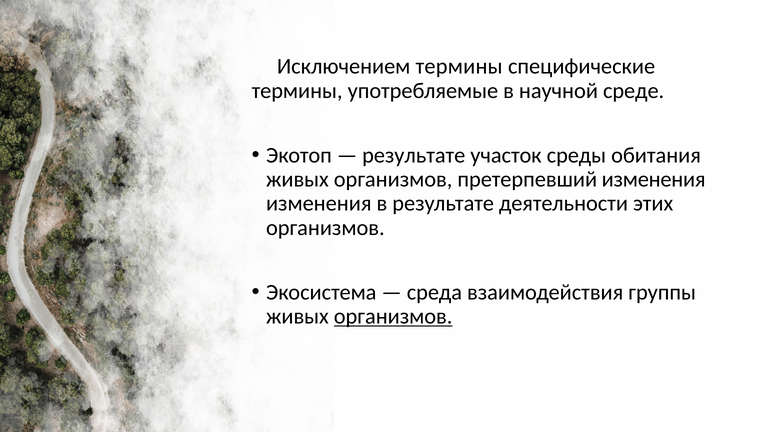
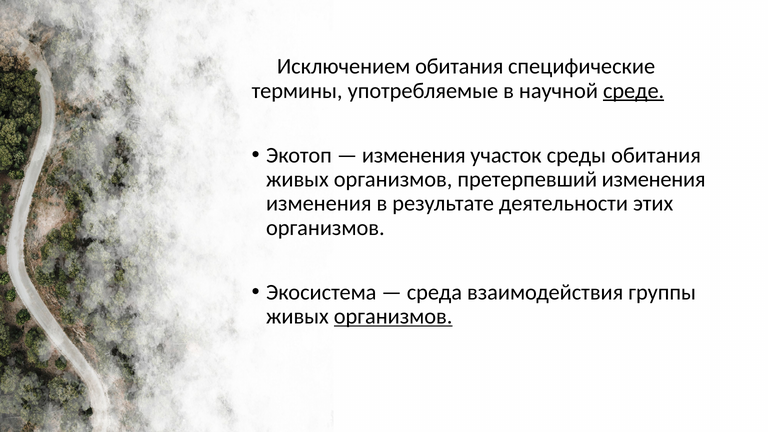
Исключением термины: термины -> обитания
среде underline: none -> present
результате at (414, 155): результате -> изменения
